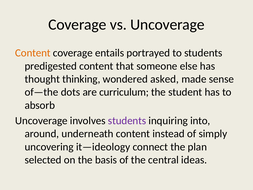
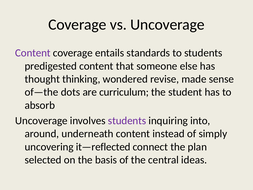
Content at (33, 53) colour: orange -> purple
portrayed: portrayed -> standards
asked: asked -> revise
it—ideology: it—ideology -> it—reflected
